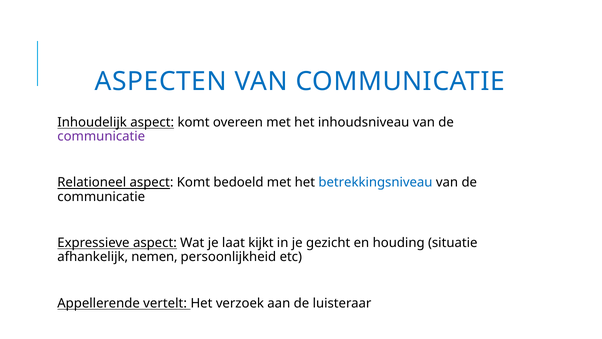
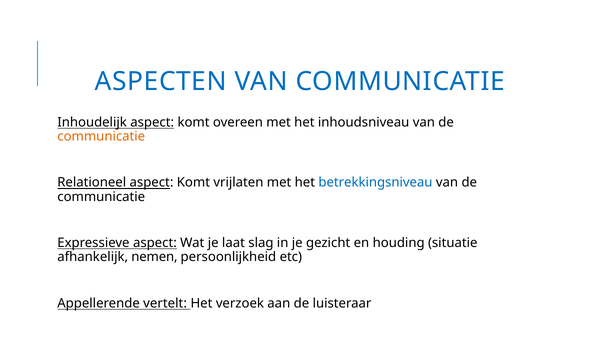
communicatie at (101, 136) colour: purple -> orange
bedoeld: bedoeld -> vrijlaten
kijkt: kijkt -> slag
